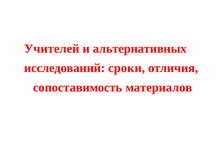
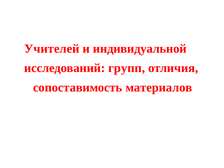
альтернативных: альтернативных -> индивидуальной
сроки: сроки -> групп
